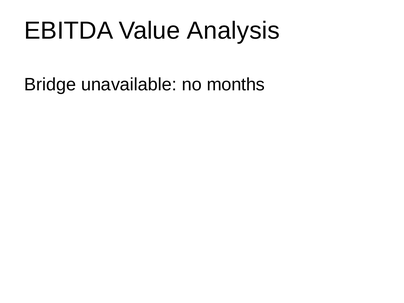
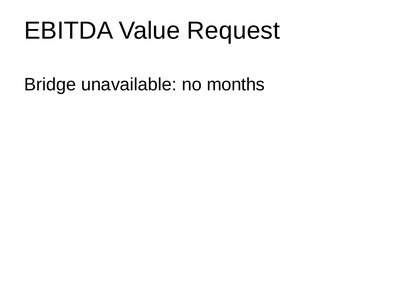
Analysis: Analysis -> Request
